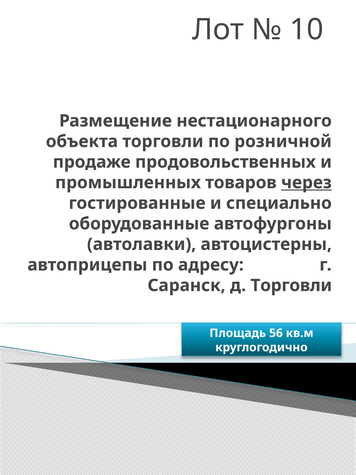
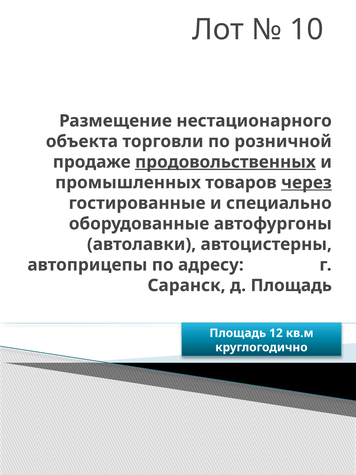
продовольственных underline: none -> present
д Торговли: Торговли -> Площадь
56: 56 -> 12
